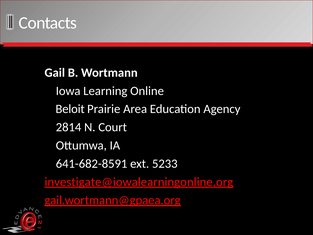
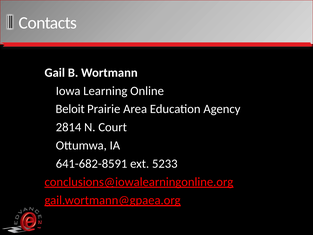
investigate@iowalearningonline.org: investigate@iowalearningonline.org -> conclusions@iowalearningonline.org
